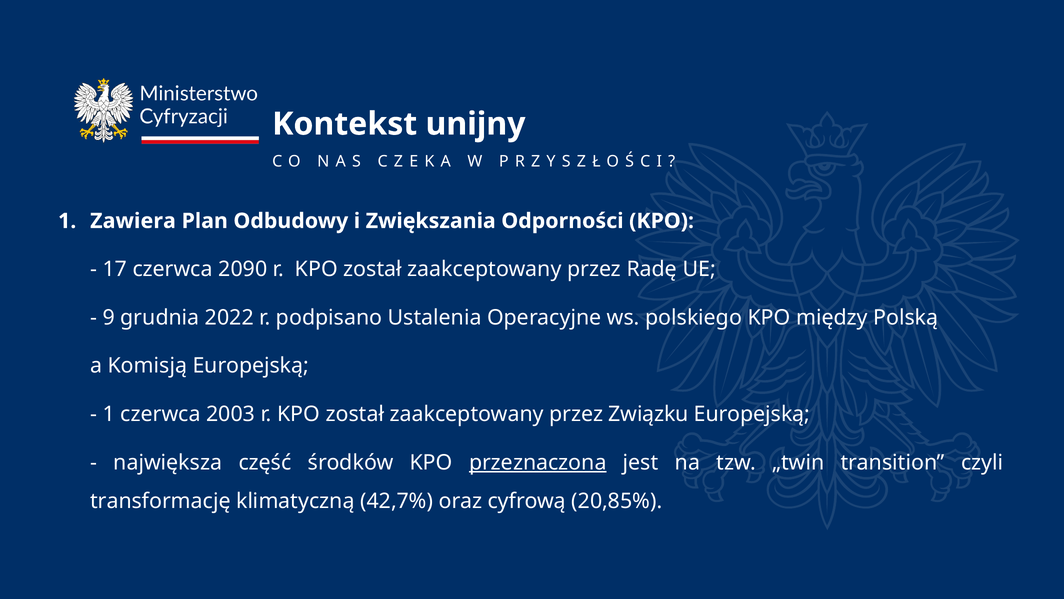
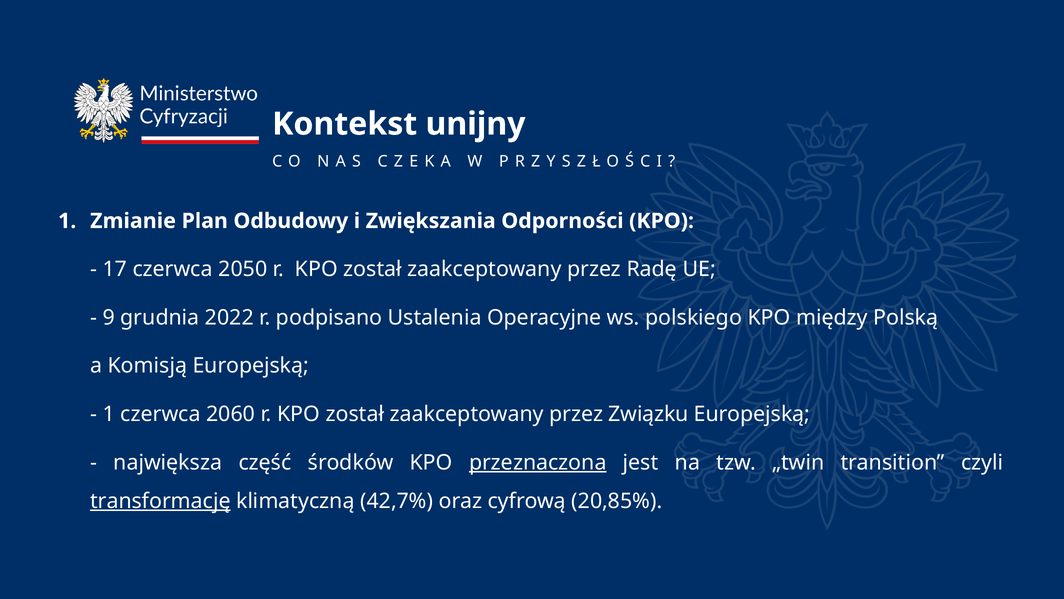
Zawiera: Zawiera -> Zmianie
2090: 2090 -> 2050
2003: 2003 -> 2060
transformację underline: none -> present
